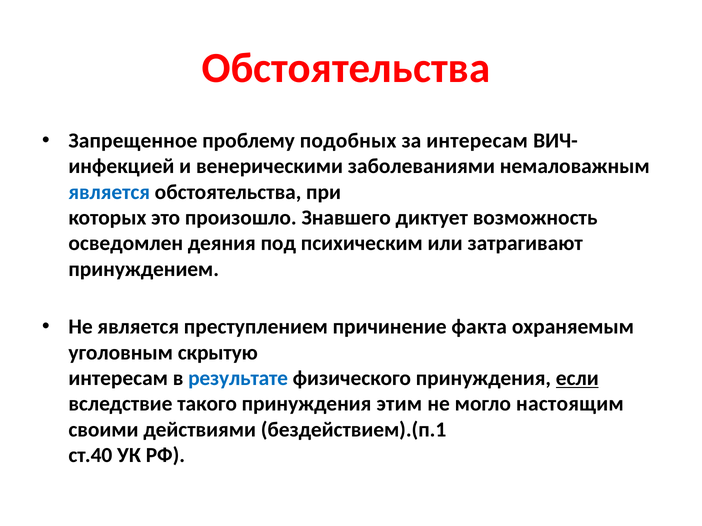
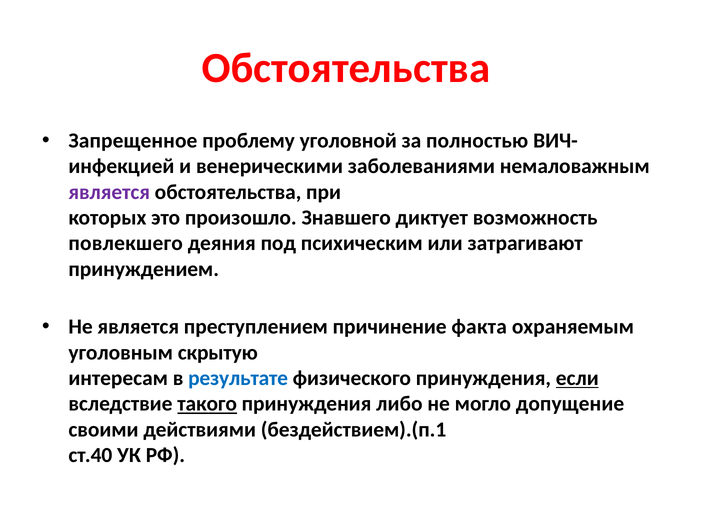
подобных: подобных -> уголовной
за интересам: интересам -> полностью
является at (109, 192) colour: blue -> purple
осведомлен: осведомлен -> повлекшего
такого underline: none -> present
этим: этим -> либо
настоящим: настоящим -> допущение
